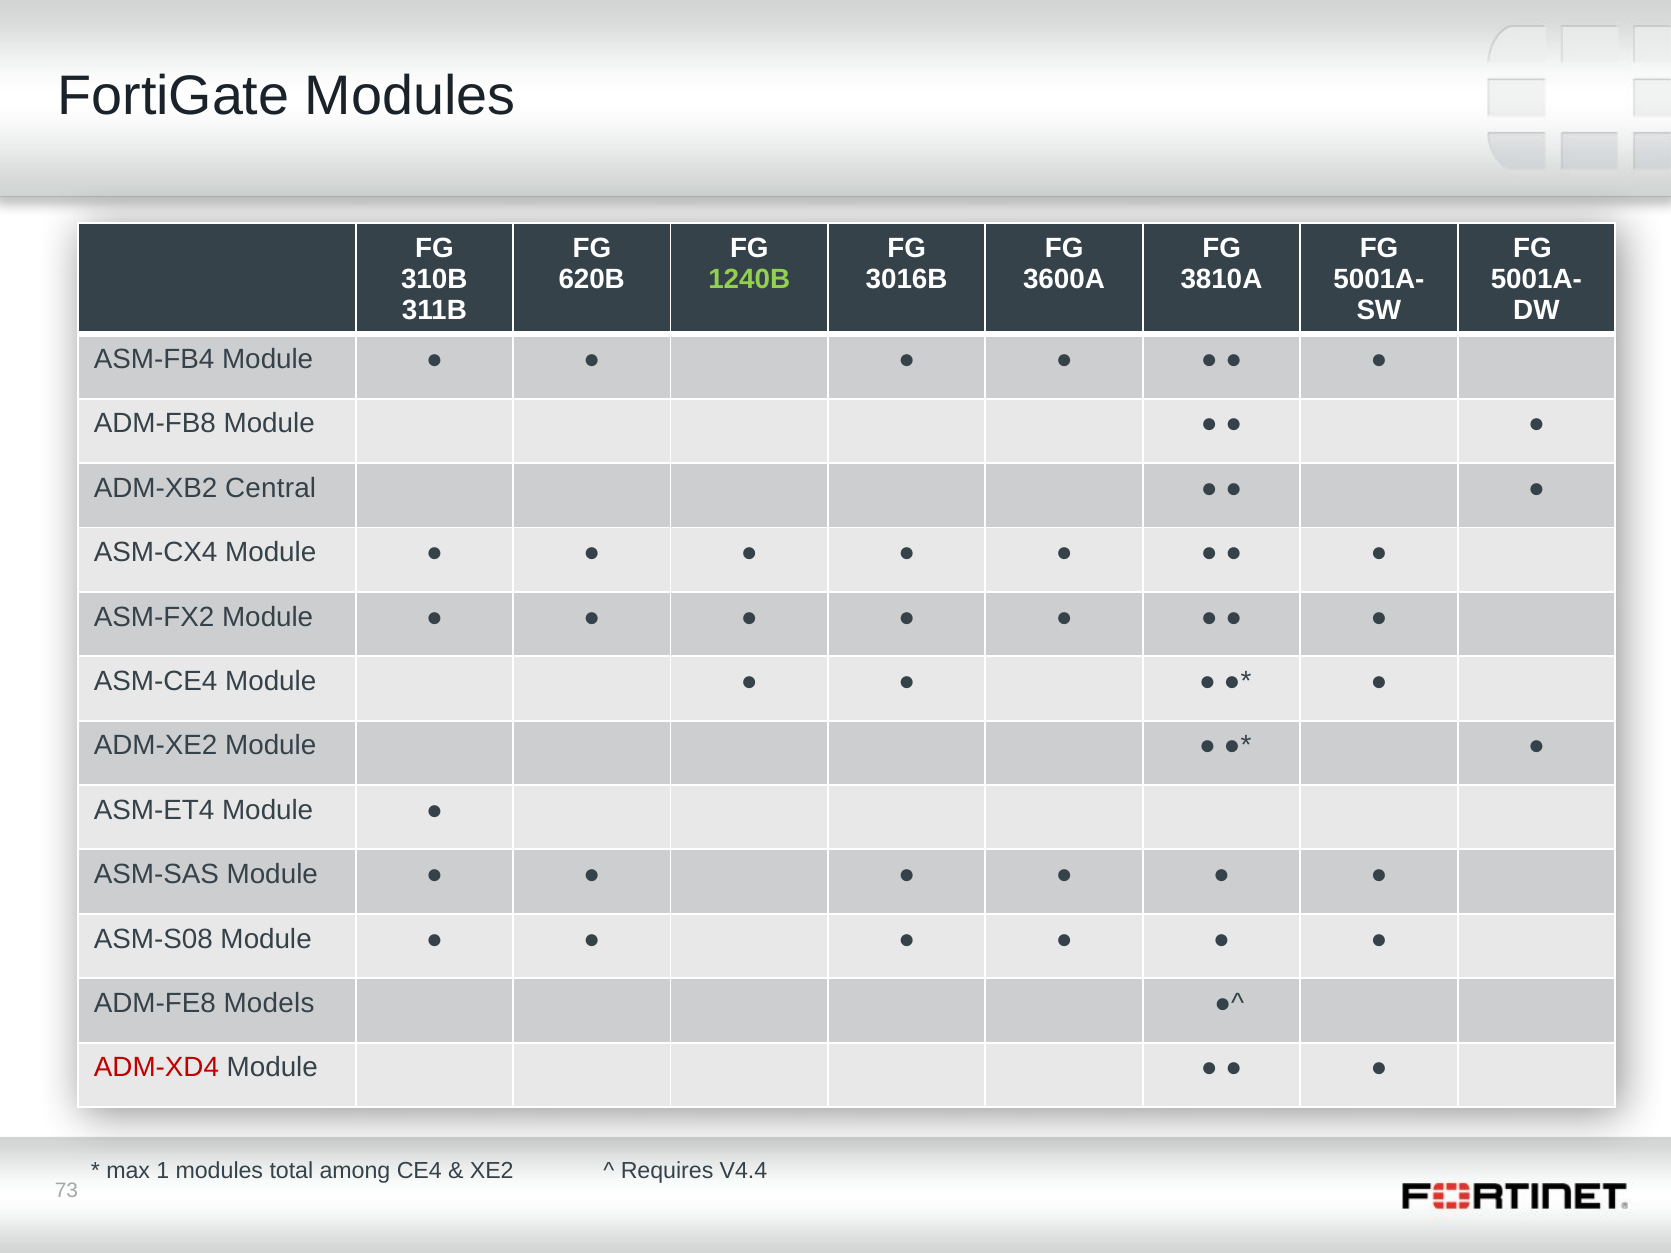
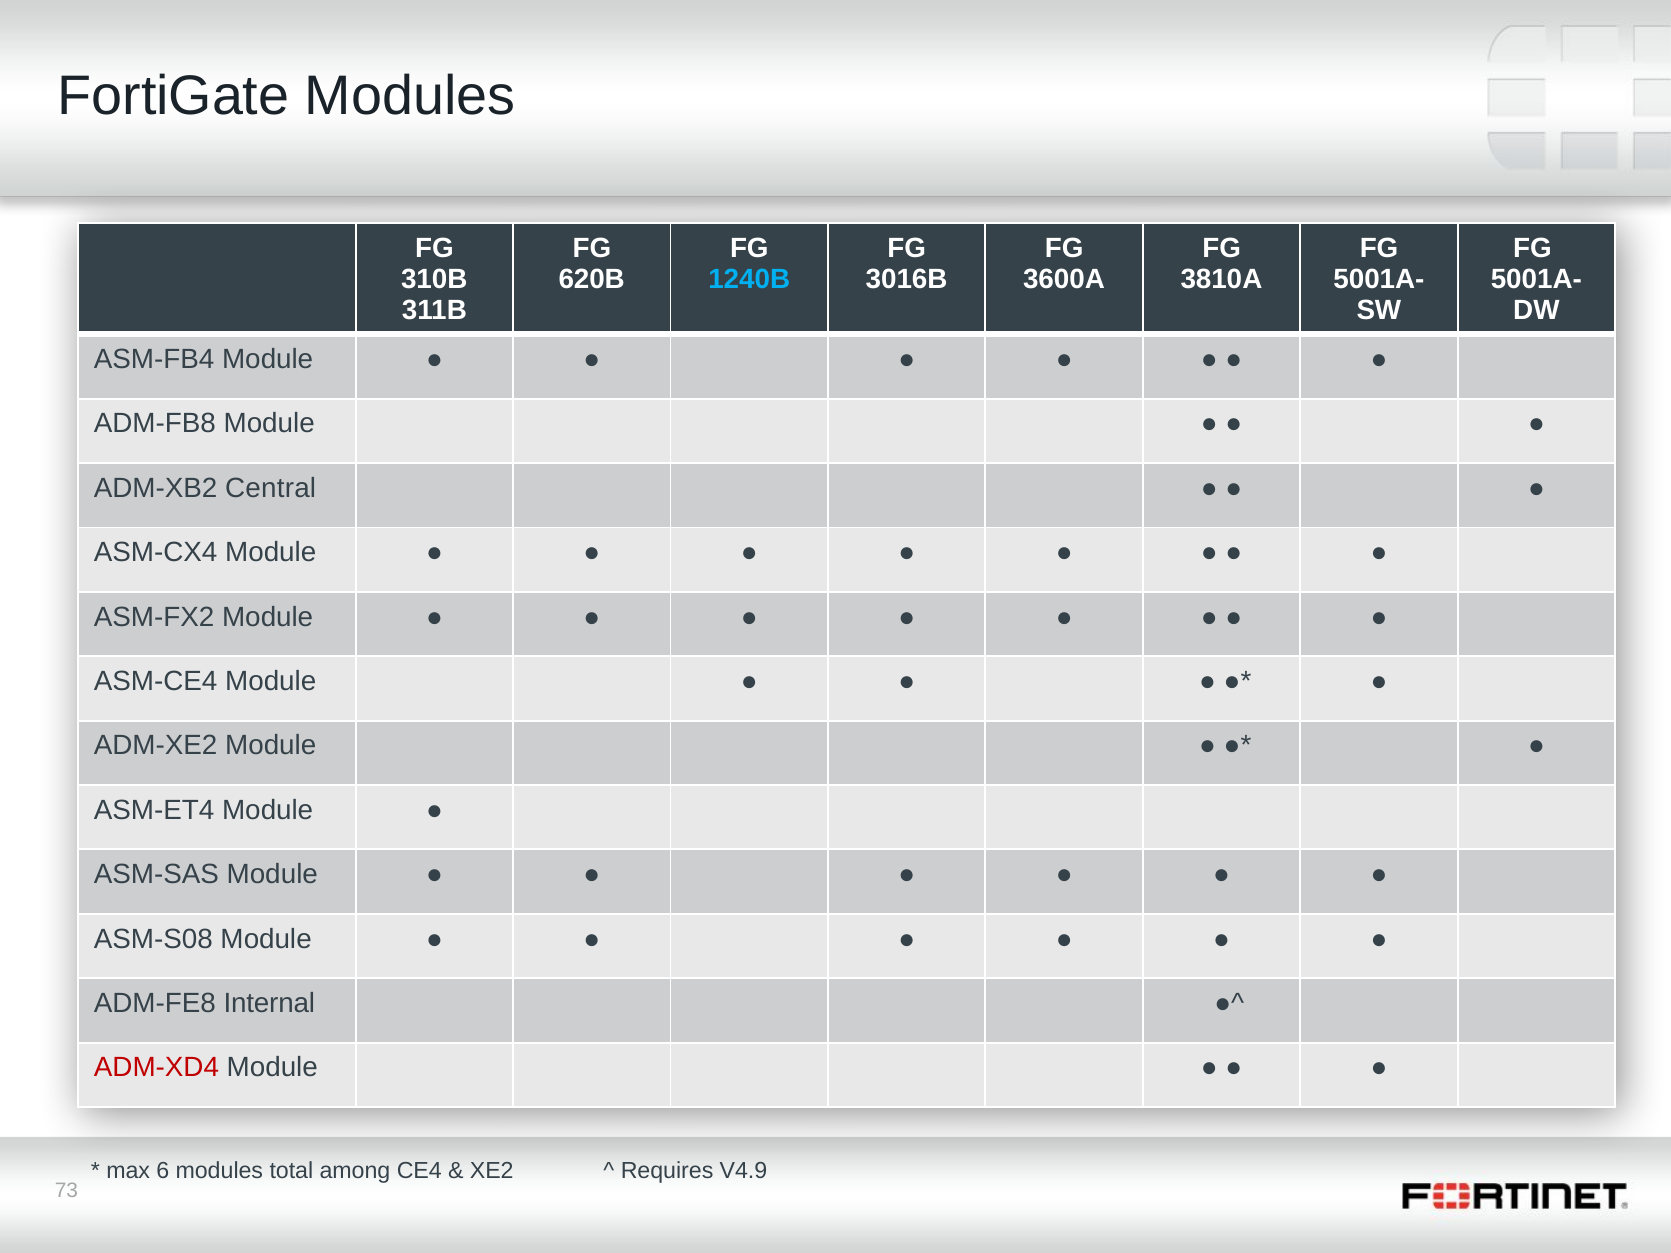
1240B colour: light green -> light blue
Models: Models -> Internal
1: 1 -> 6
V4.4: V4.4 -> V4.9
